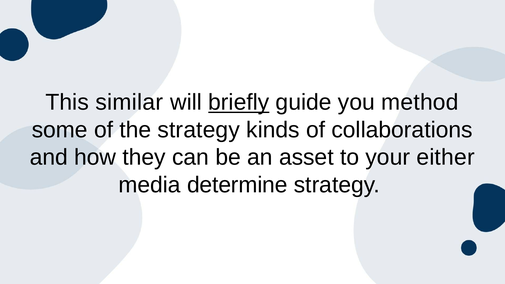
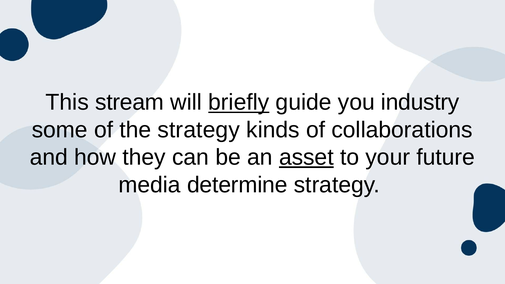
similar: similar -> stream
method: method -> industry
asset underline: none -> present
either: either -> future
